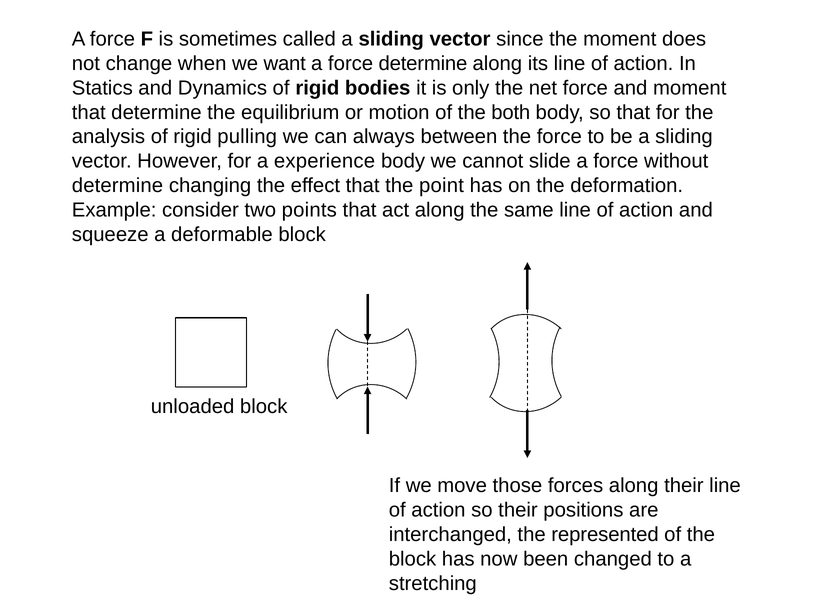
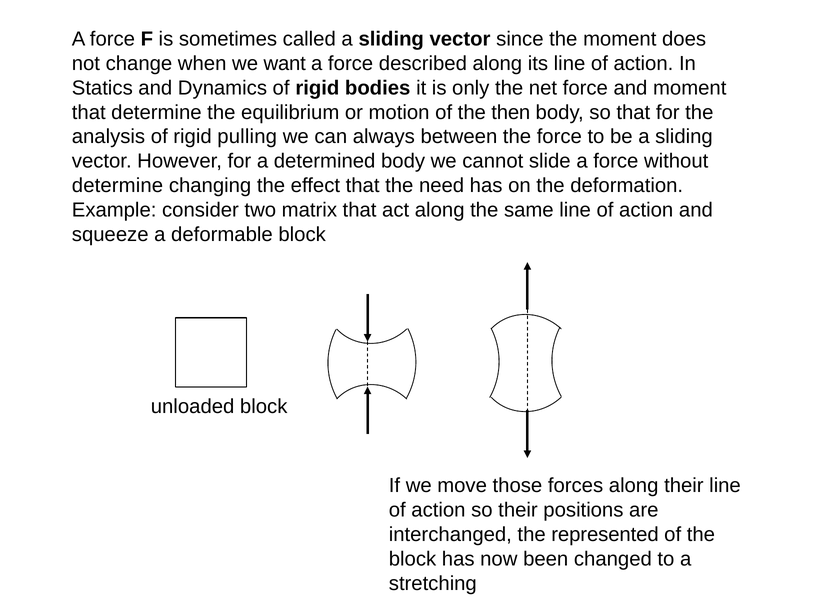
force determine: determine -> described
both: both -> then
experience: experience -> determined
point: point -> need
points: points -> matrix
